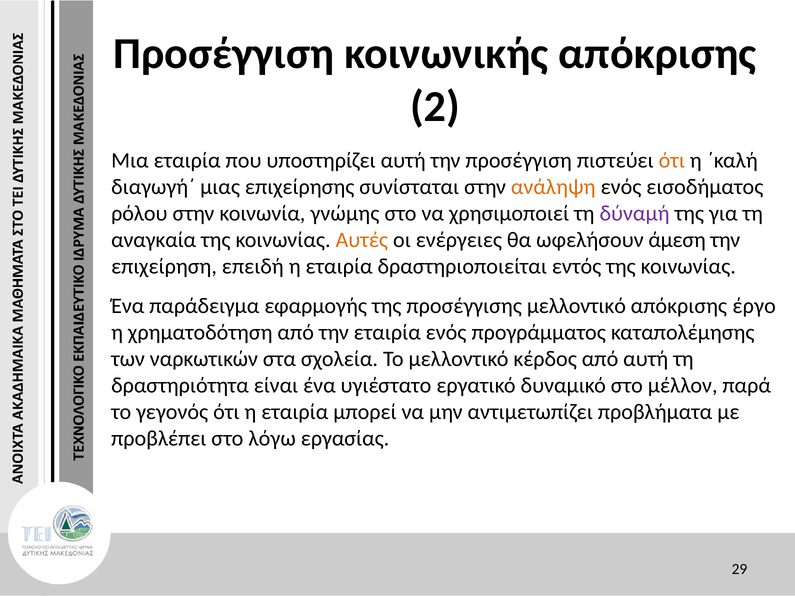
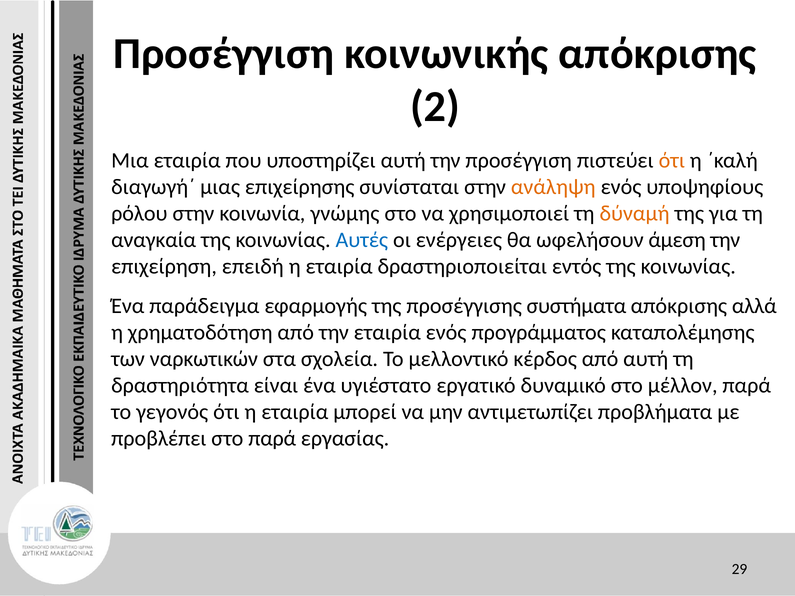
εισοδήματος: εισοδήματος -> υποψηφίους
δύναμή colour: purple -> orange
Αυτές colour: orange -> blue
προσέγγισης μελλοντικό: μελλοντικό -> συστήματα
έργο: έργο -> αλλά
στο λόγω: λόγω -> παρά
